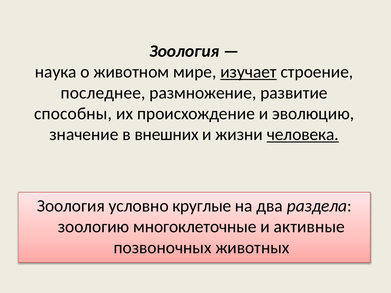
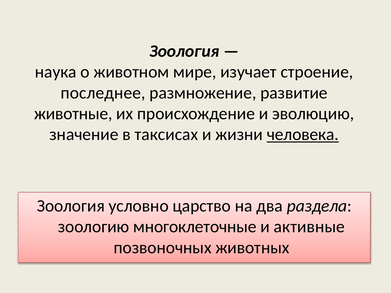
изучает underline: present -> none
способны: способны -> животные
внешних: внешних -> таксисах
круглые: круглые -> царство
